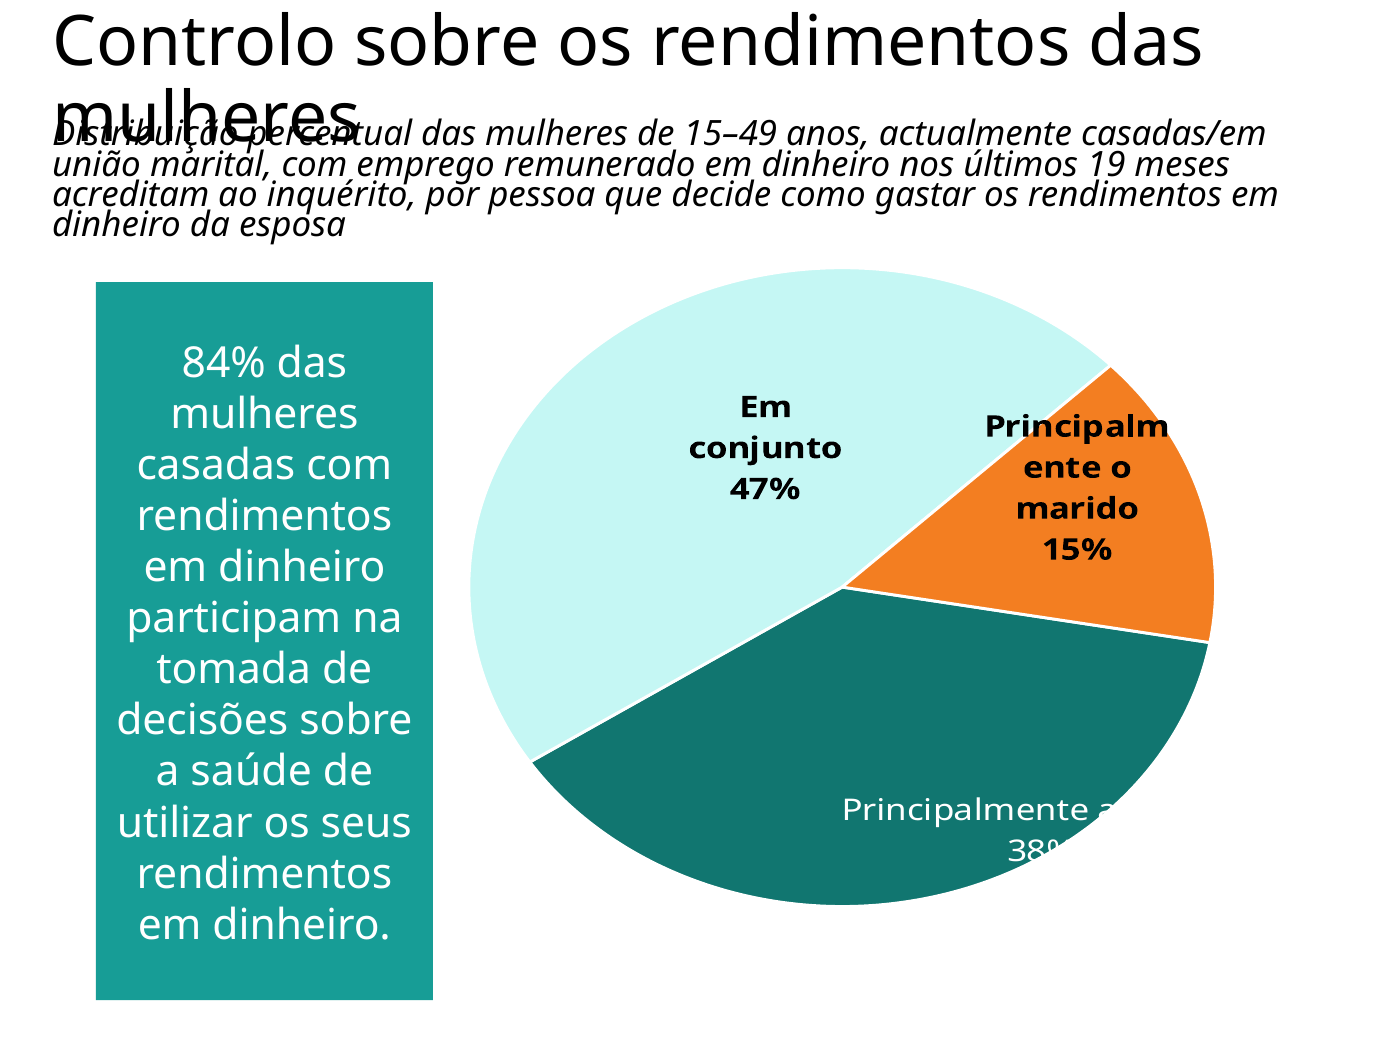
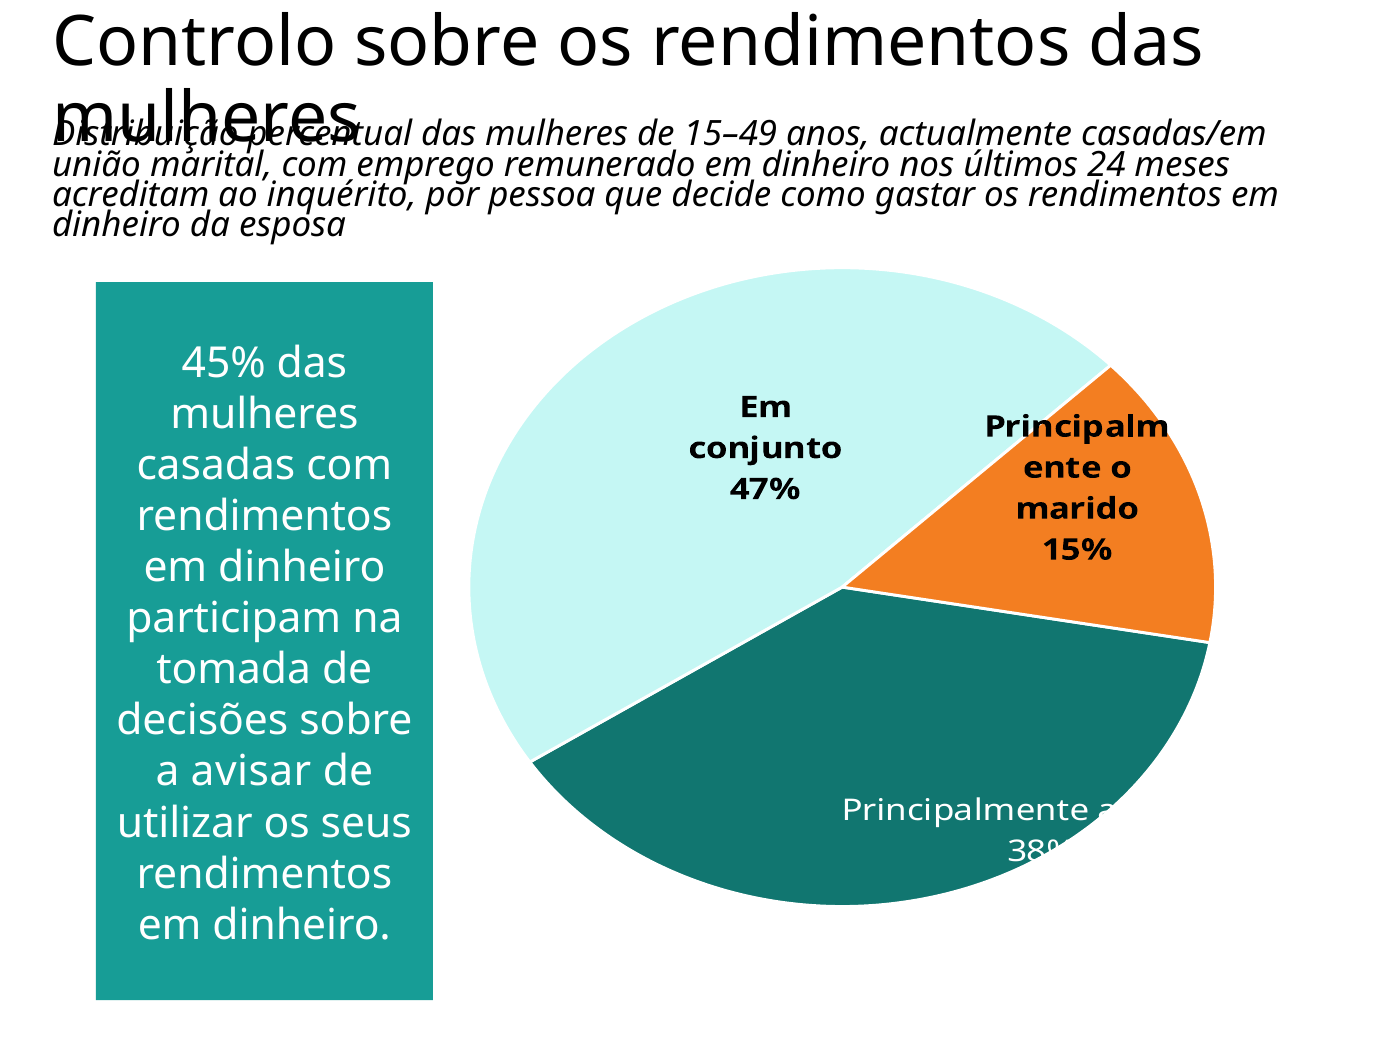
19: 19 -> 24
84%: 84% -> 45%
saúde: saúde -> avisar
